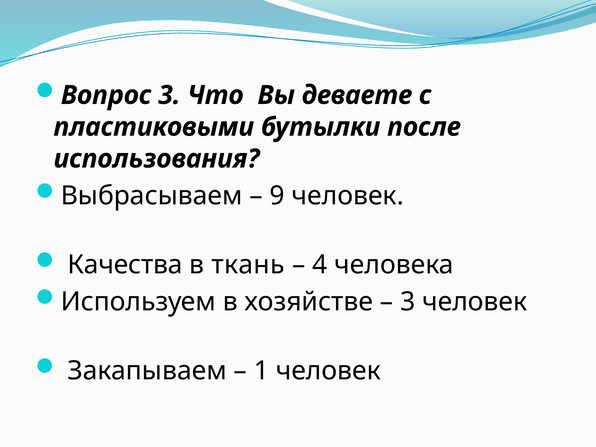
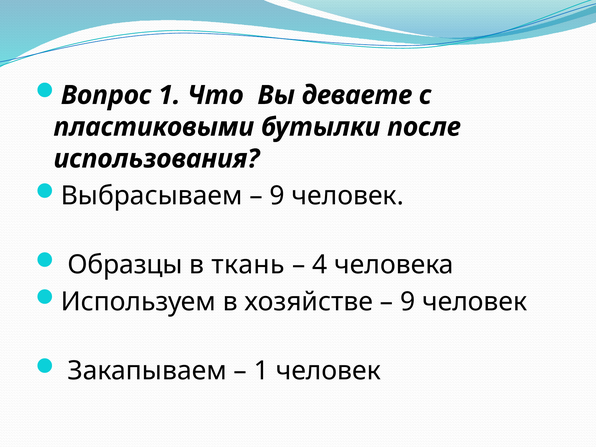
Вопрос 3: 3 -> 1
Качества: Качества -> Образцы
3 at (408, 302): 3 -> 9
